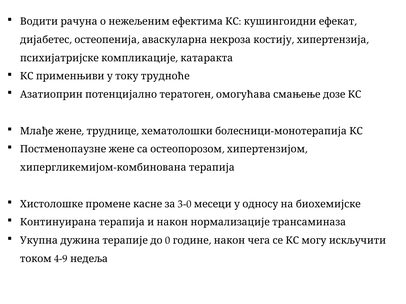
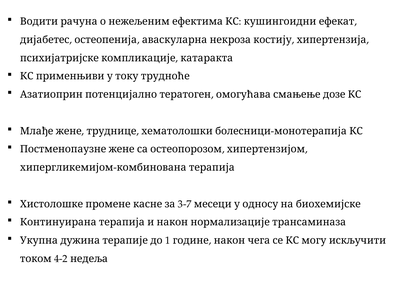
3-0: 3-0 -> 3-7
0: 0 -> 1
4-9: 4-9 -> 4-2
